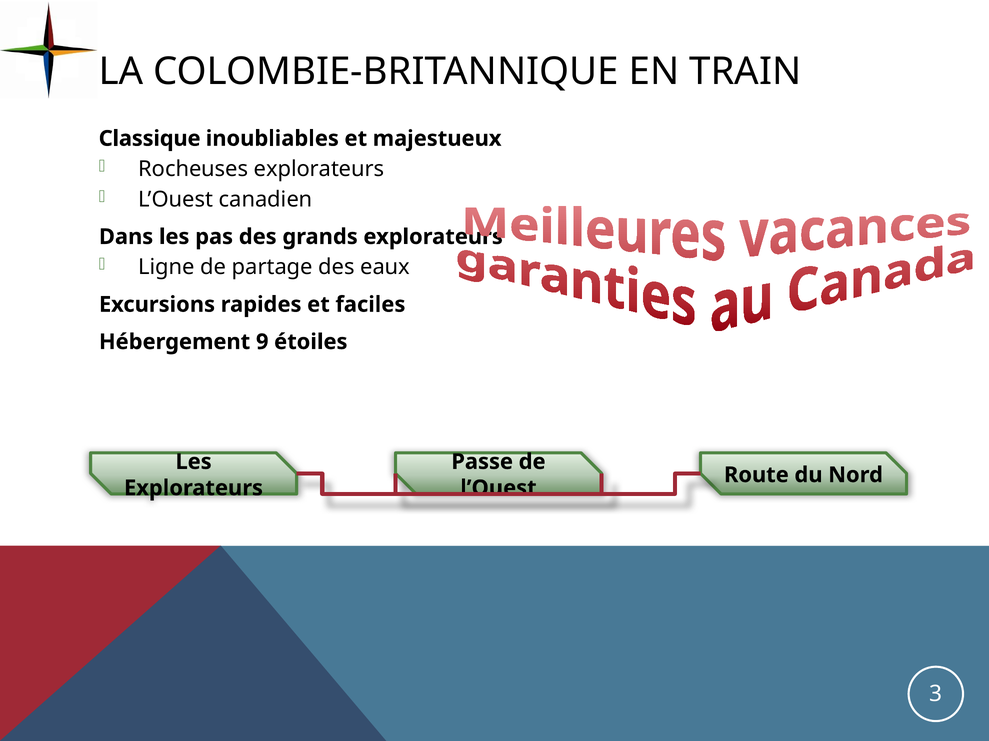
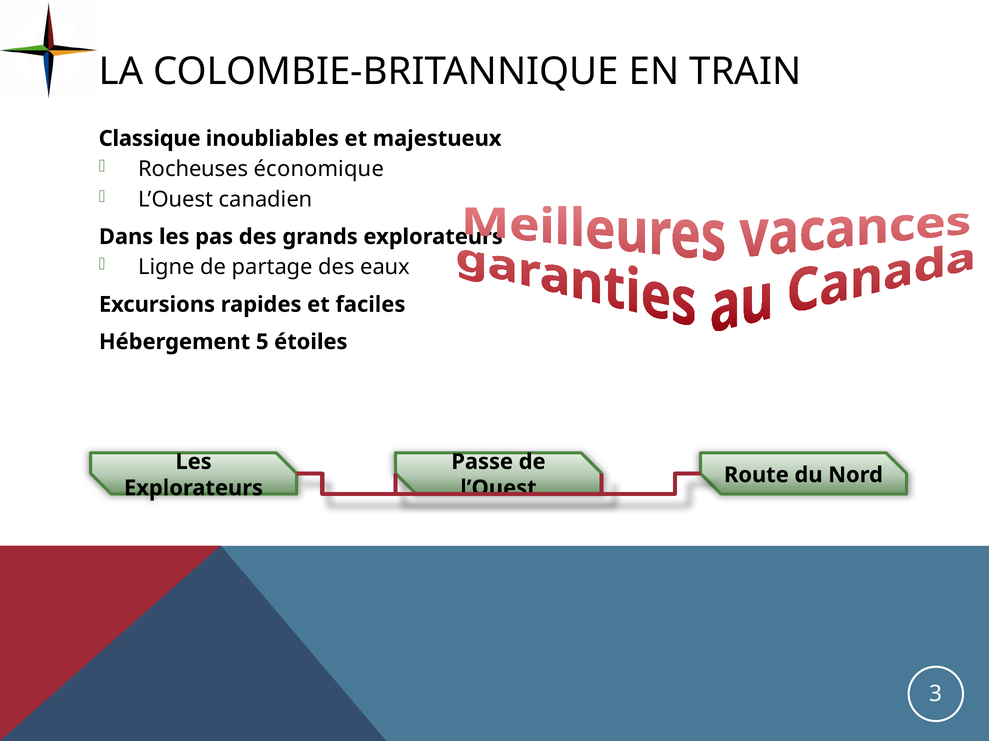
Rocheuses explorateurs: explorateurs -> économique
9: 9 -> 5
